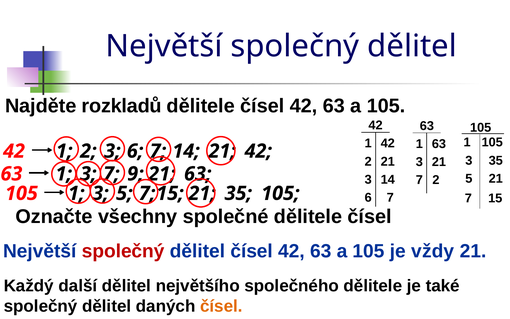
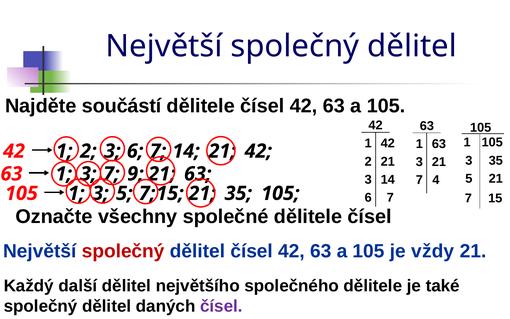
rozkladů: rozkladů -> součástí
7 2: 2 -> 4
čísel at (221, 306) colour: orange -> purple
